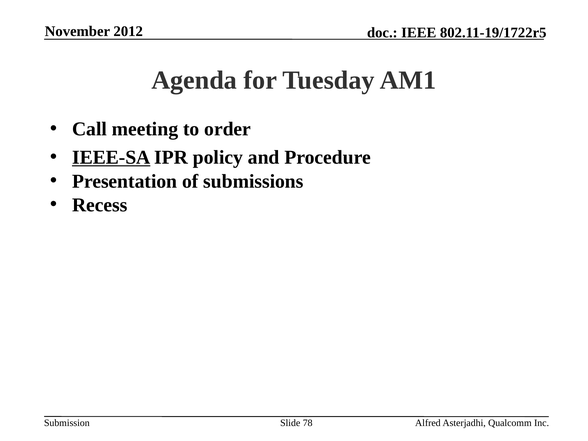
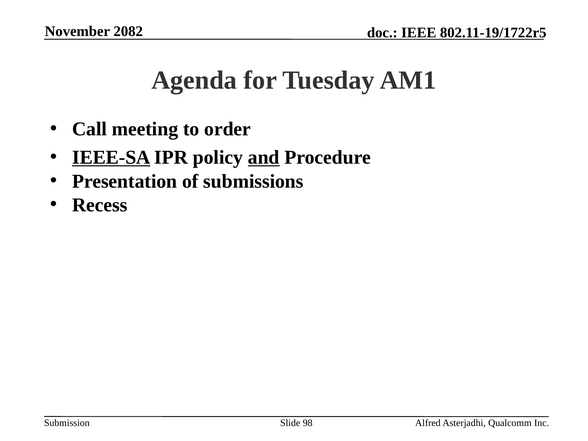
2012: 2012 -> 2082
and underline: none -> present
78: 78 -> 98
